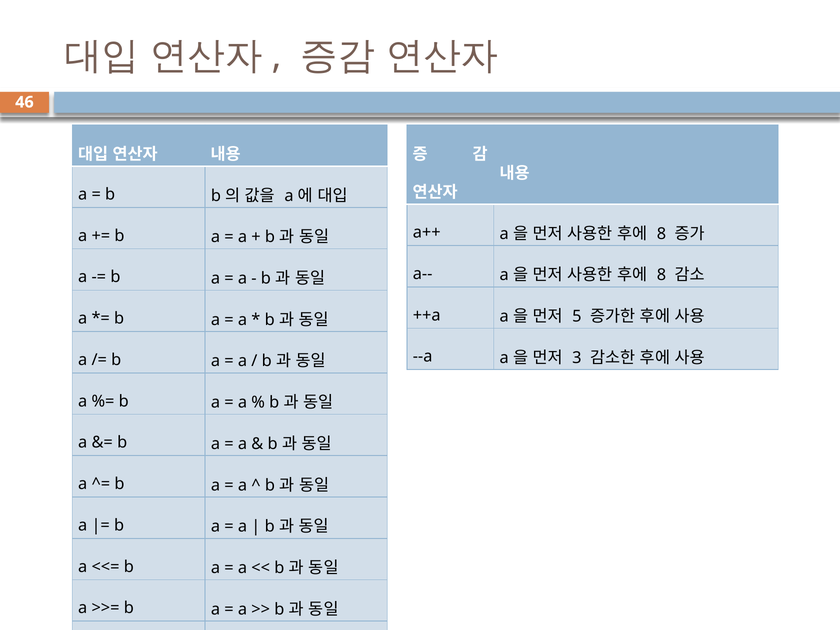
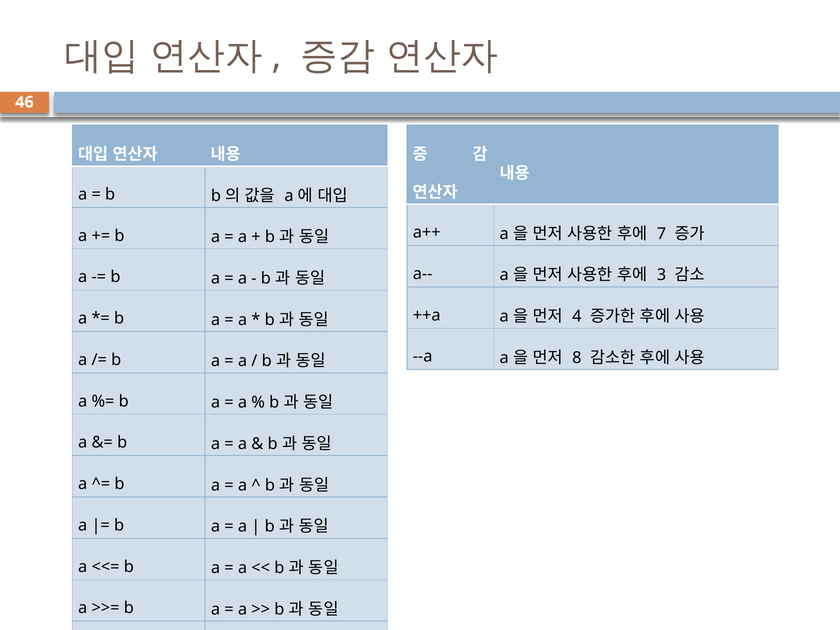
8 at (661, 234): 8 -> 7
8 at (661, 275): 8 -> 3
5: 5 -> 4
3: 3 -> 8
